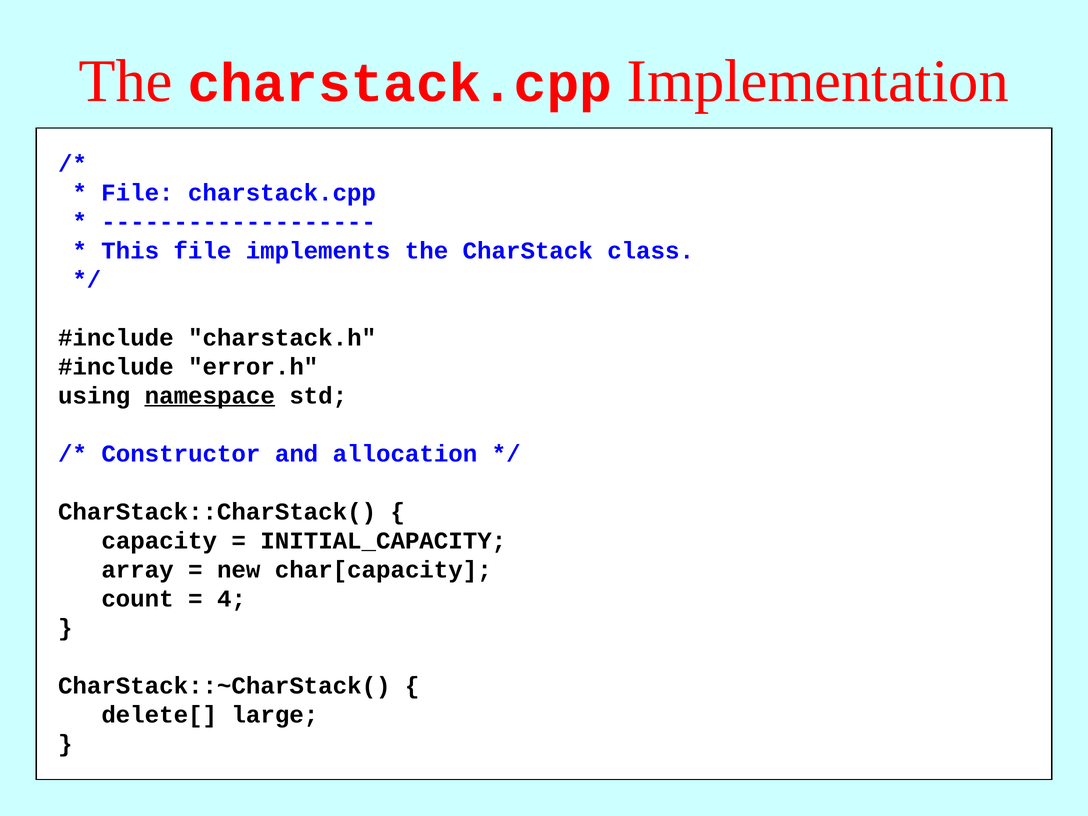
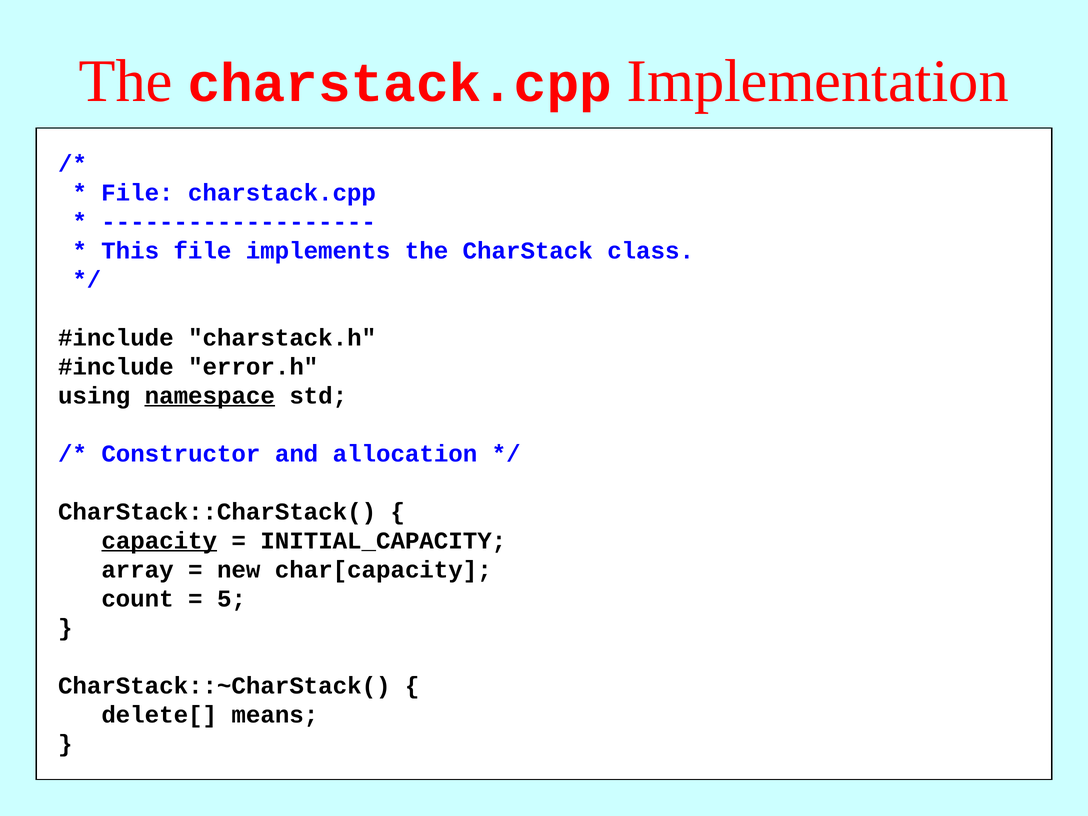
capacity underline: none -> present
4: 4 -> 5
large: large -> means
